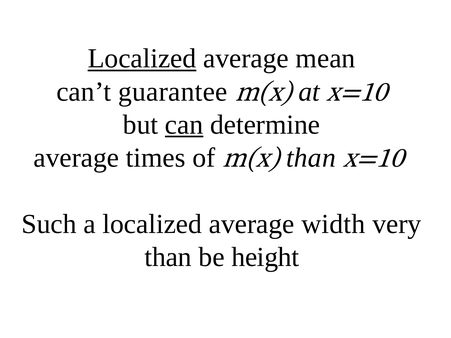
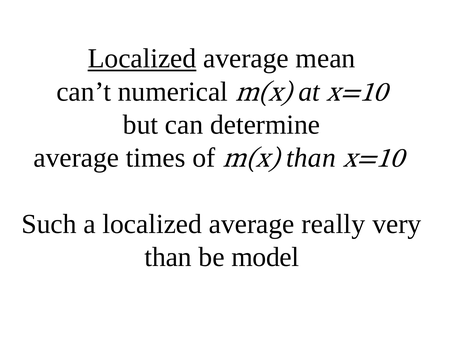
guarantee: guarantee -> numerical
can underline: present -> none
width: width -> really
height: height -> model
